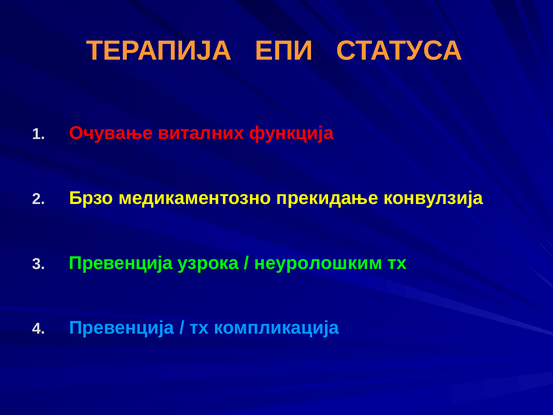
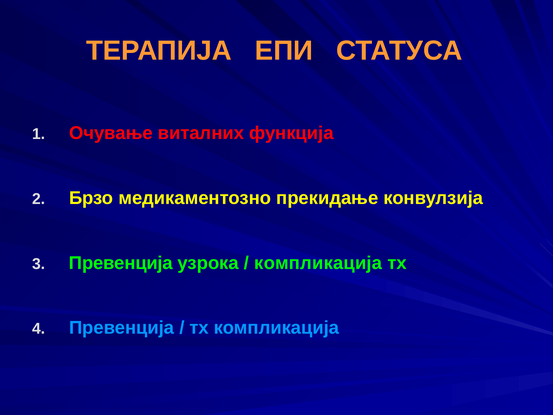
неуролошким at (318, 263): неуролошким -> компликација
